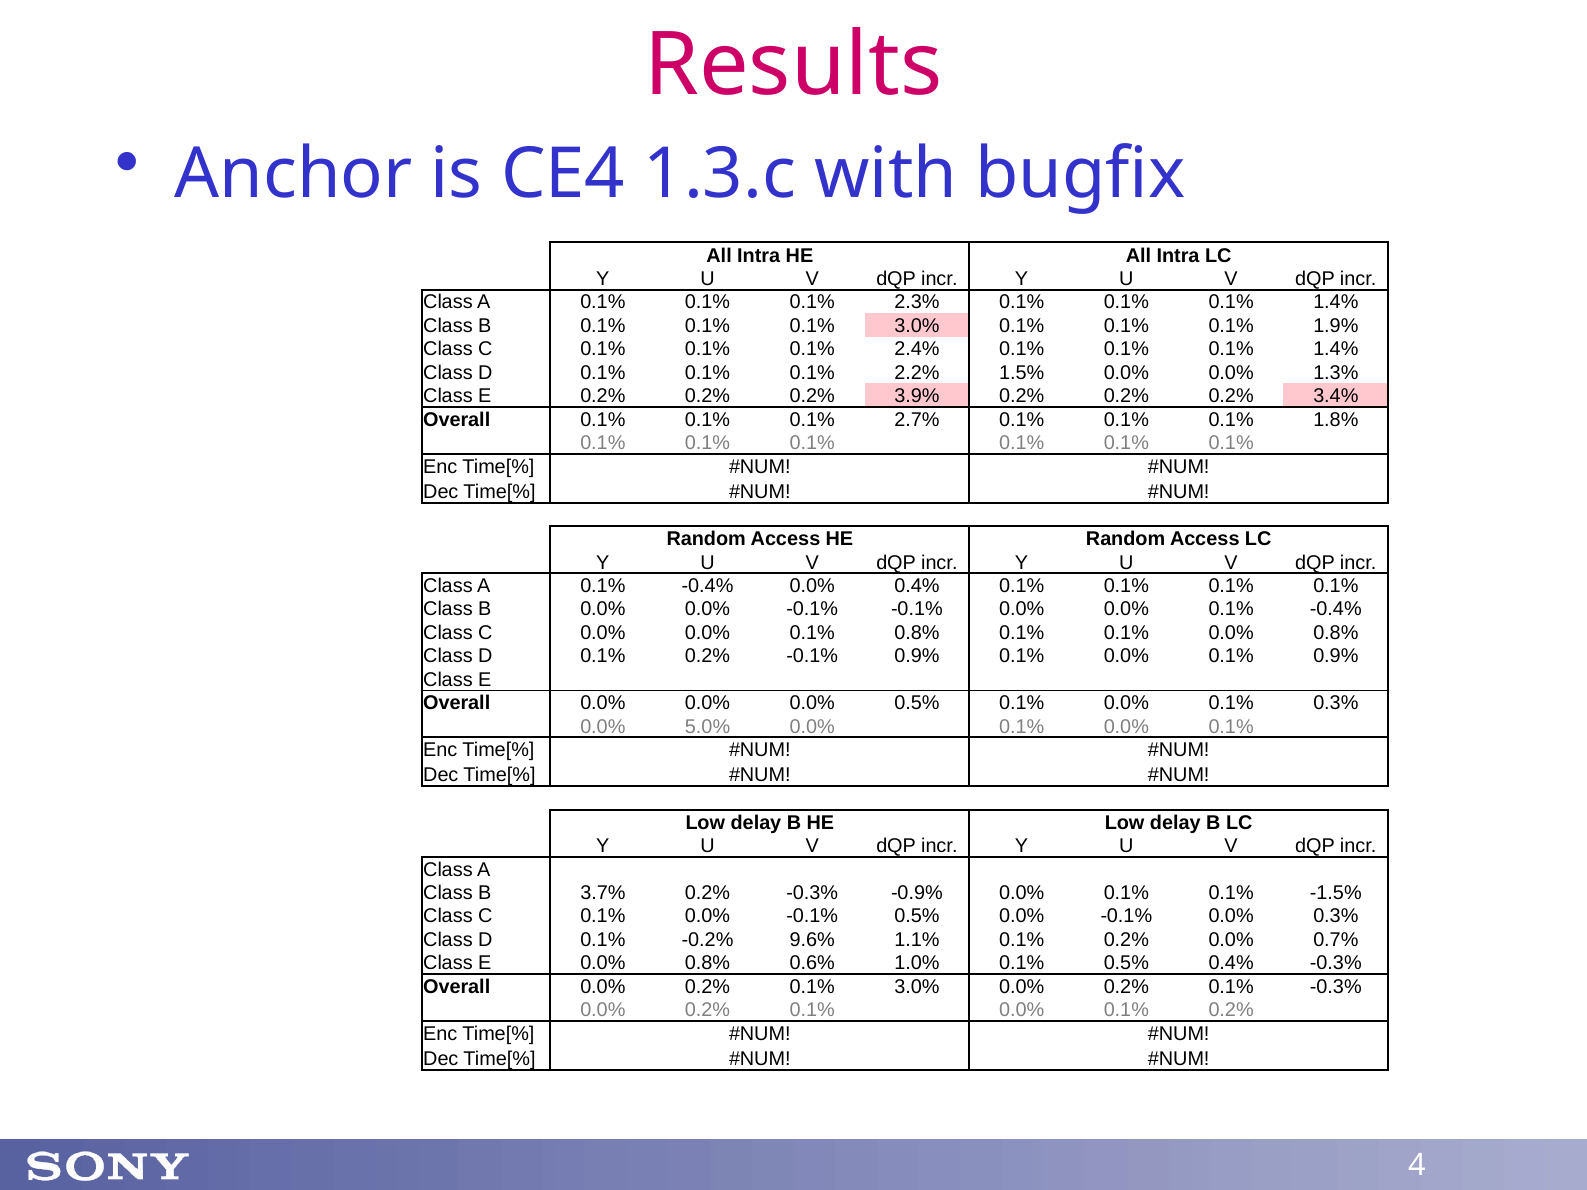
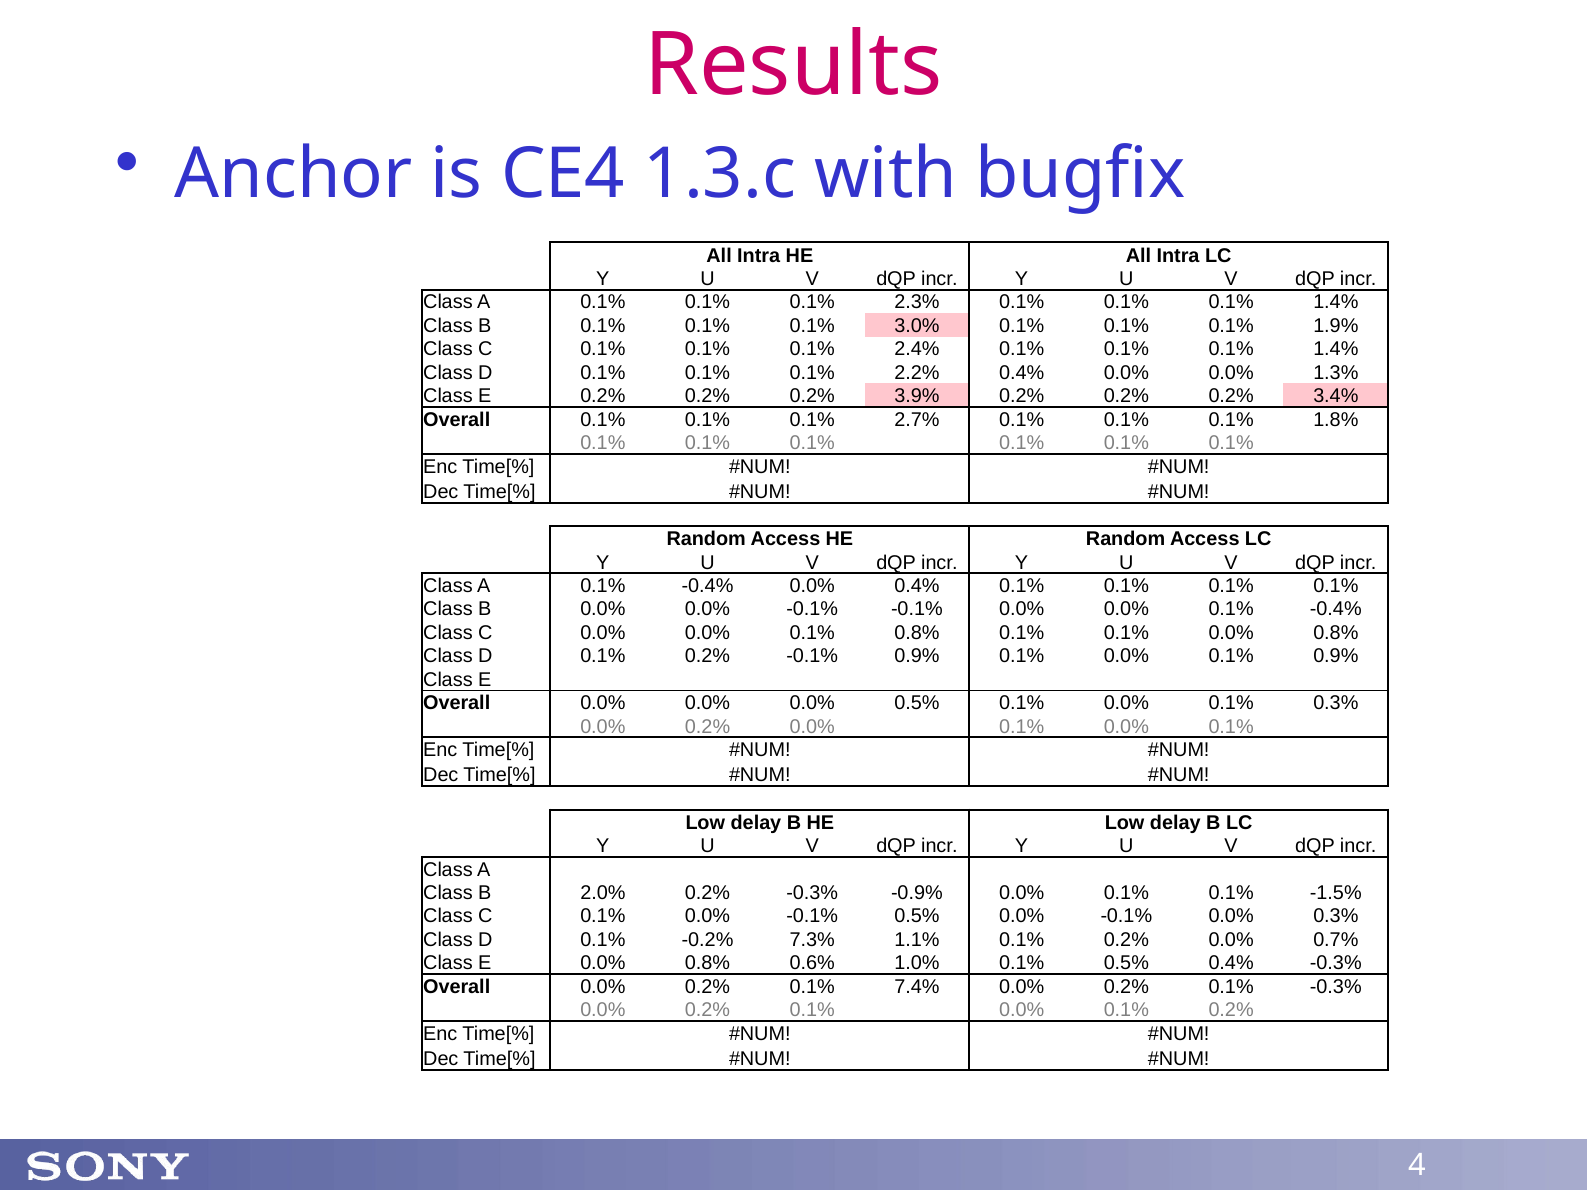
2.2% 1.5%: 1.5% -> 0.4%
5.0% at (708, 727): 5.0% -> 0.2%
3.7%: 3.7% -> 2.0%
9.6%: 9.6% -> 7.3%
0.2% 0.1% 3.0%: 3.0% -> 7.4%
